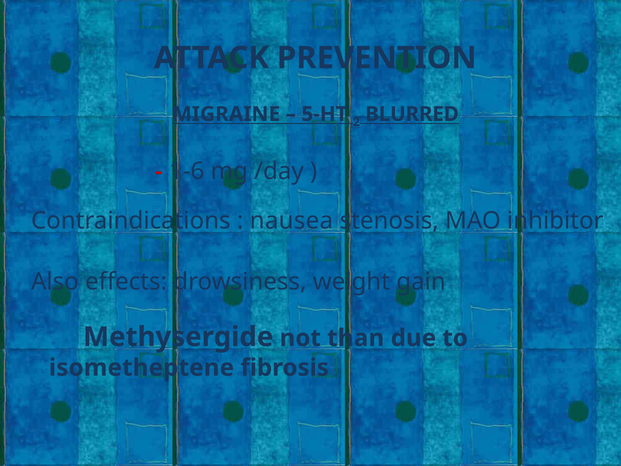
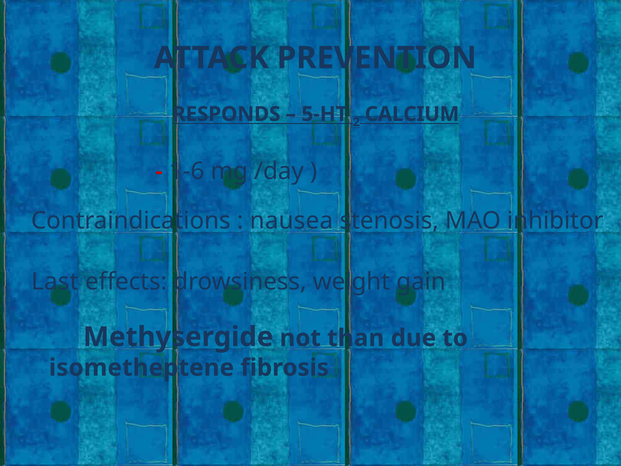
MIGRAINE: MIGRAINE -> RESPONDS
BLURRED: BLURRED -> CALCIUM
Also: Also -> Last
